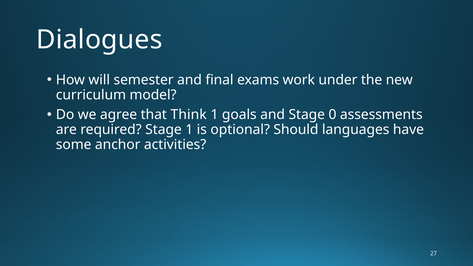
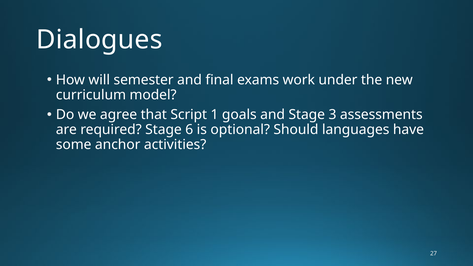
Think: Think -> Script
0: 0 -> 3
Stage 1: 1 -> 6
